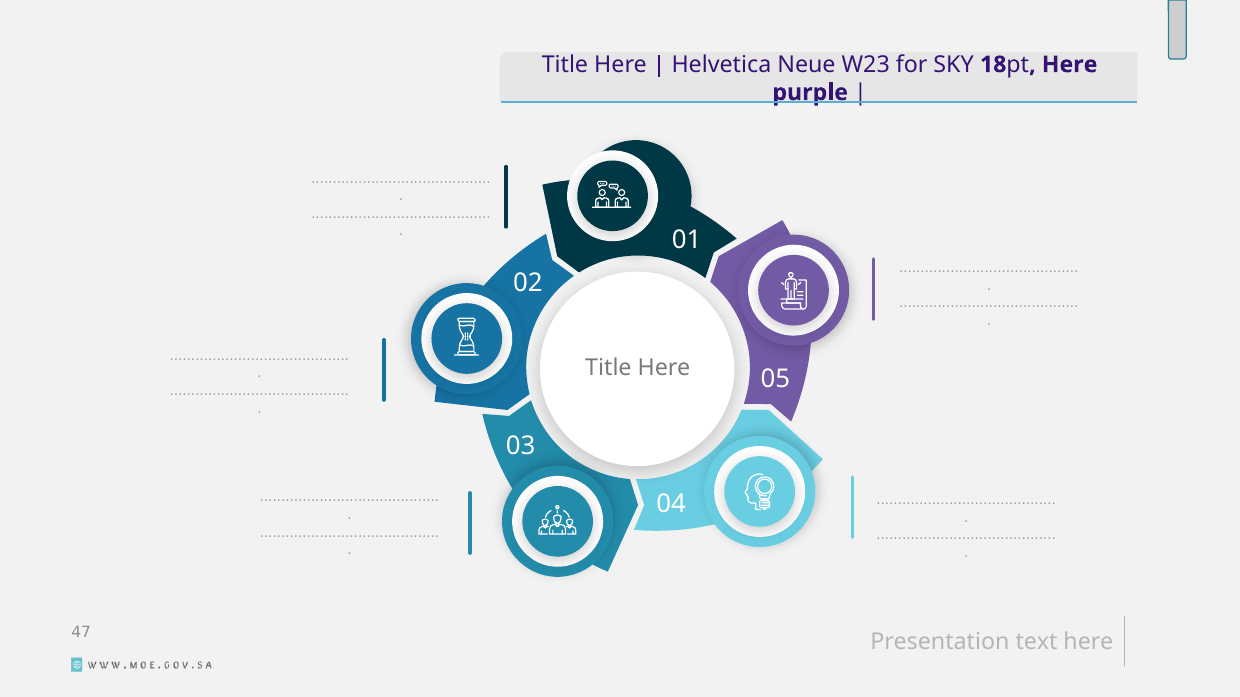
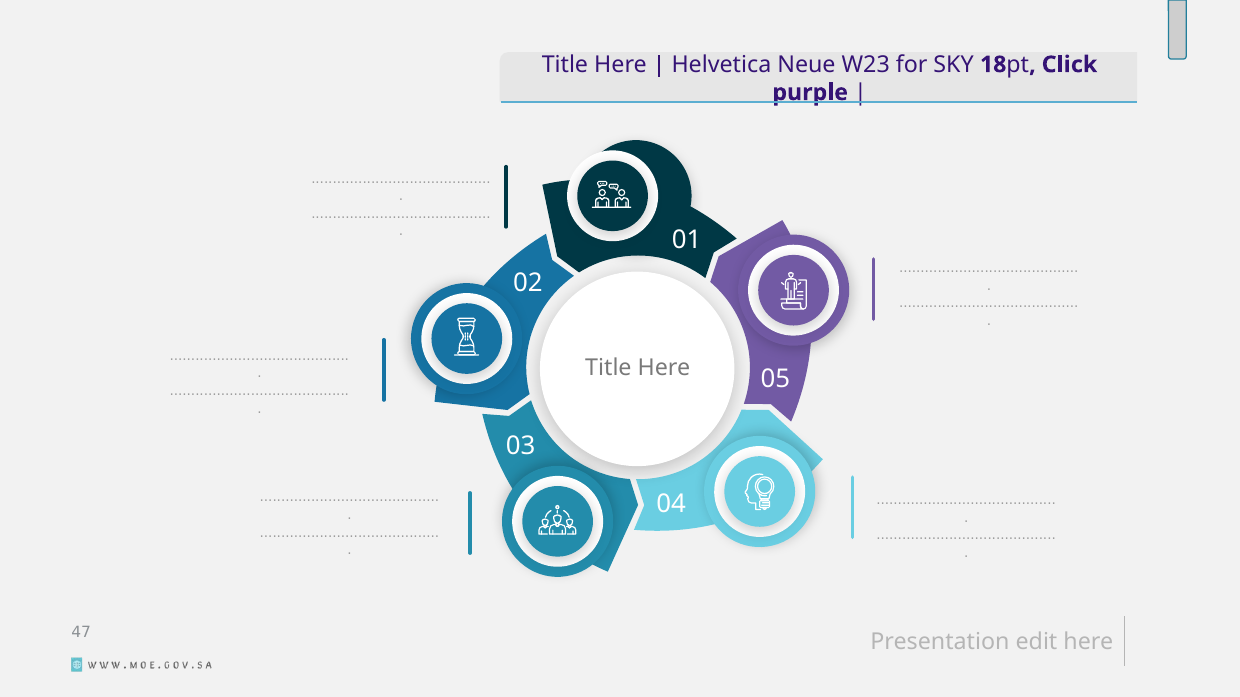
Here at (1070, 65): Here -> Click
text: text -> edit
